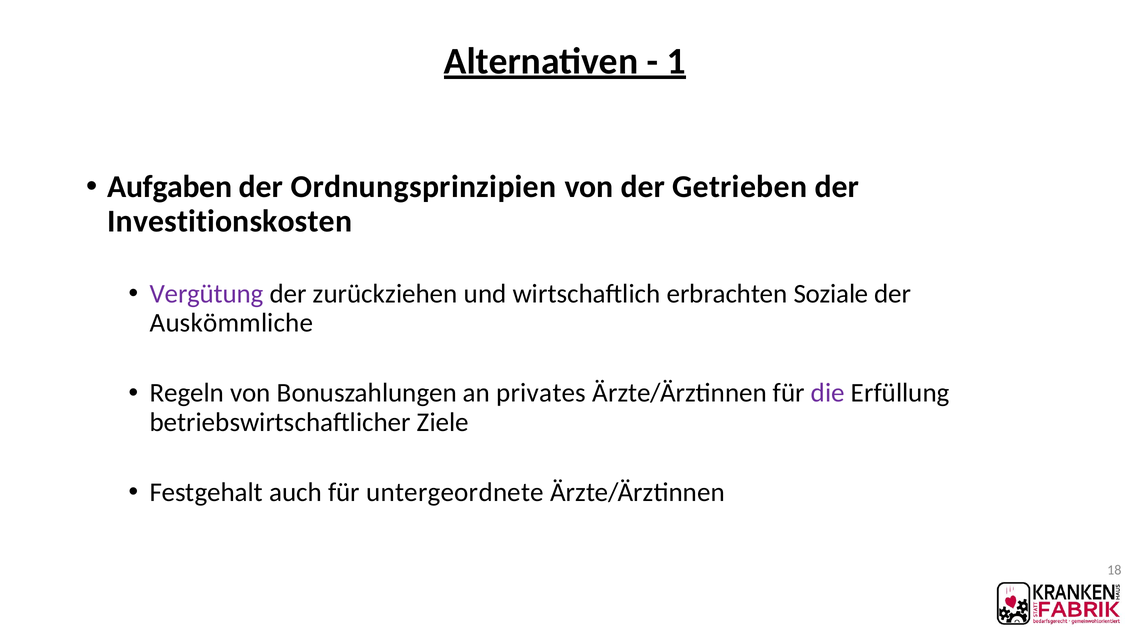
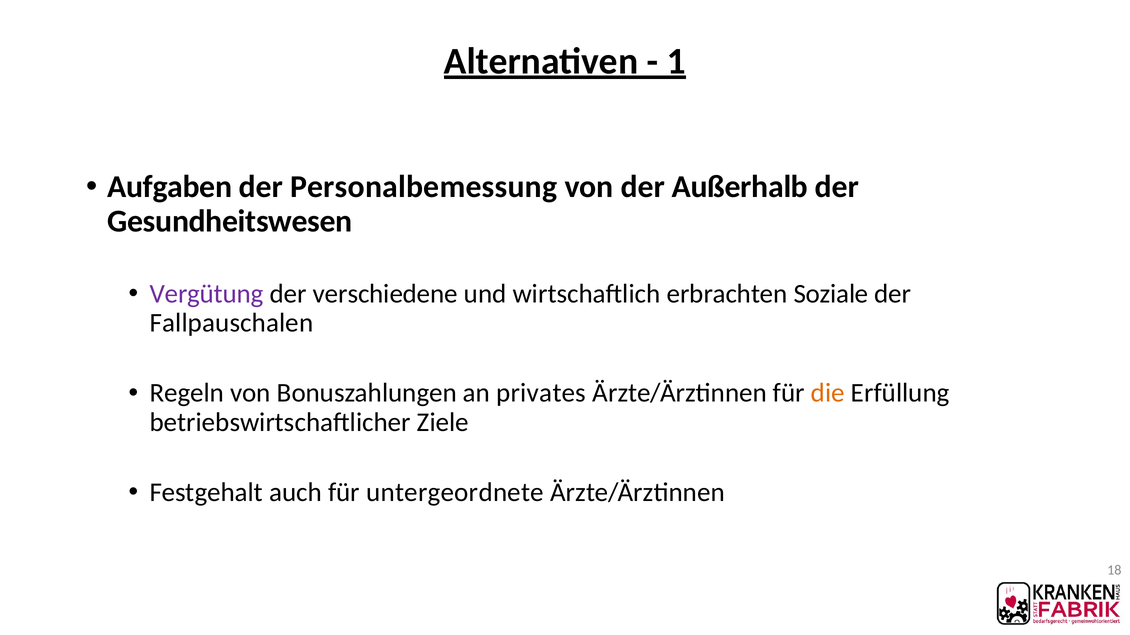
Ordnungsprinzipien: Ordnungsprinzipien -> Personalbemessung
Getrieben: Getrieben -> Außerhalb
Investitionskosten: Investitionskosten -> Gesundheitswesen
zurückziehen: zurückziehen -> verschiedene
Auskömmliche: Auskömmliche -> Fallpauschalen
die colour: purple -> orange
